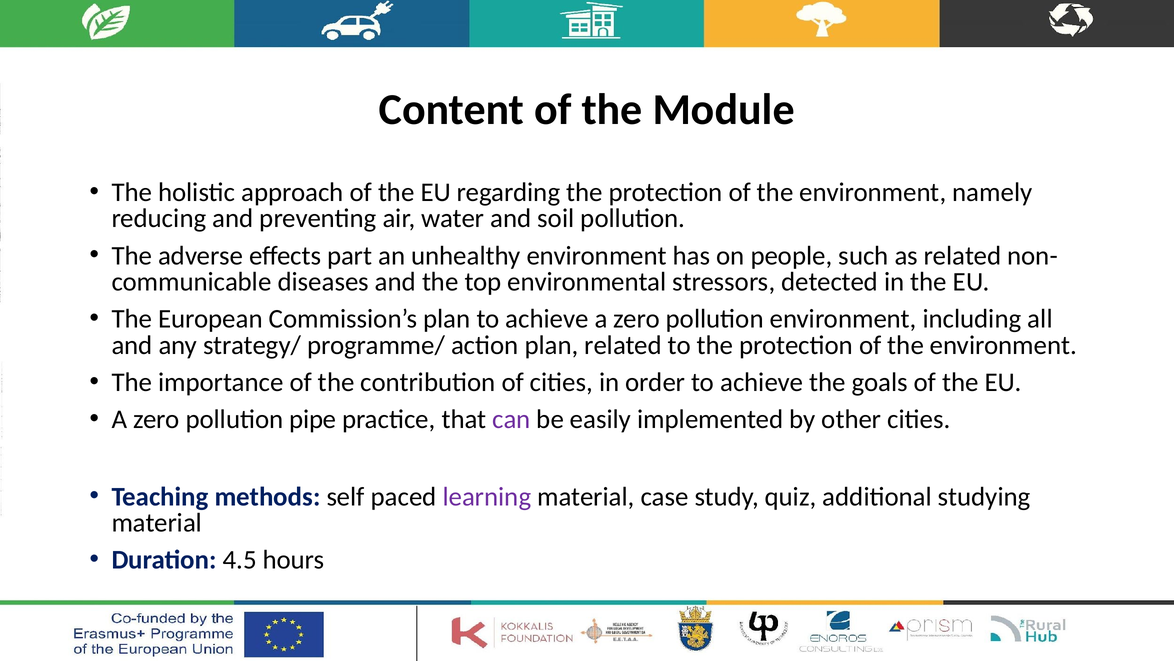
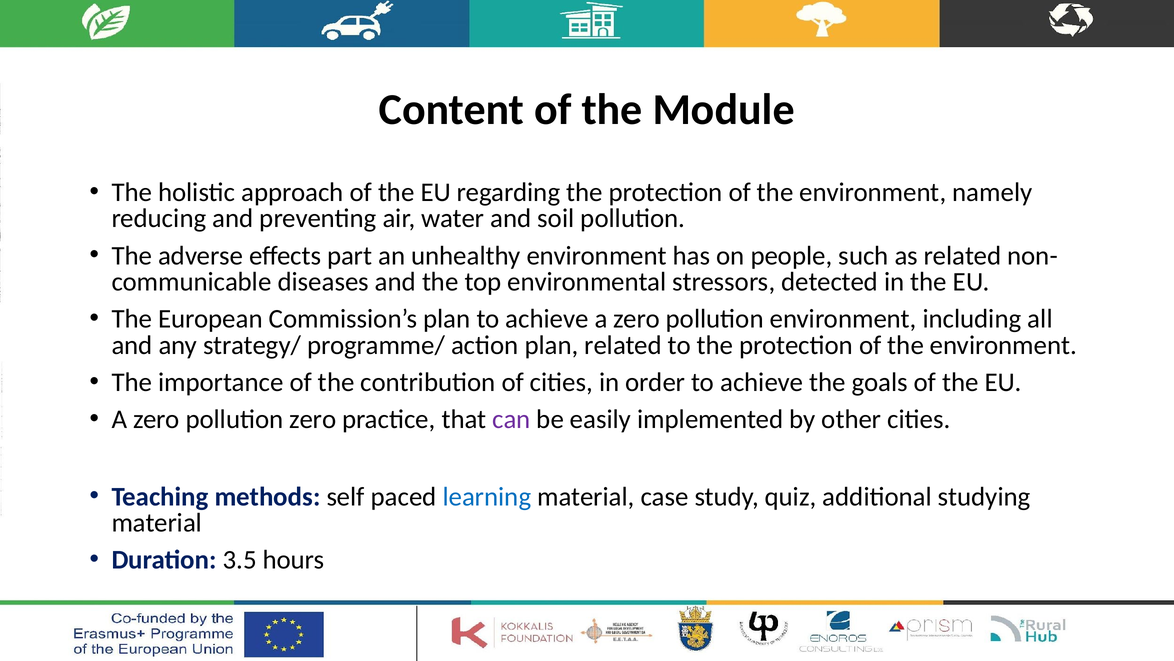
pollution pipe: pipe -> zero
learning colour: purple -> blue
4.5: 4.5 -> 3.5
